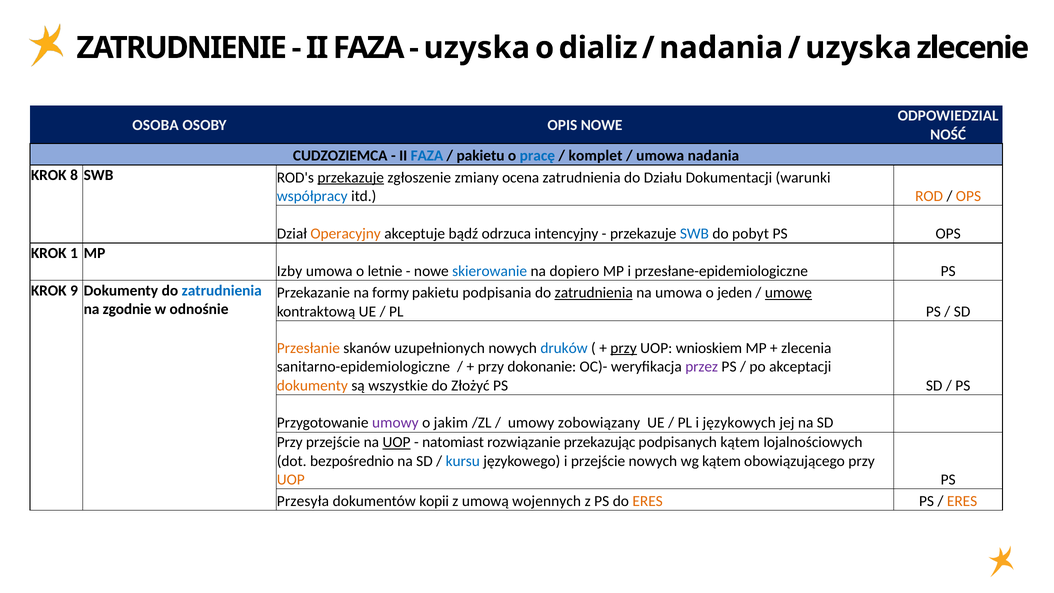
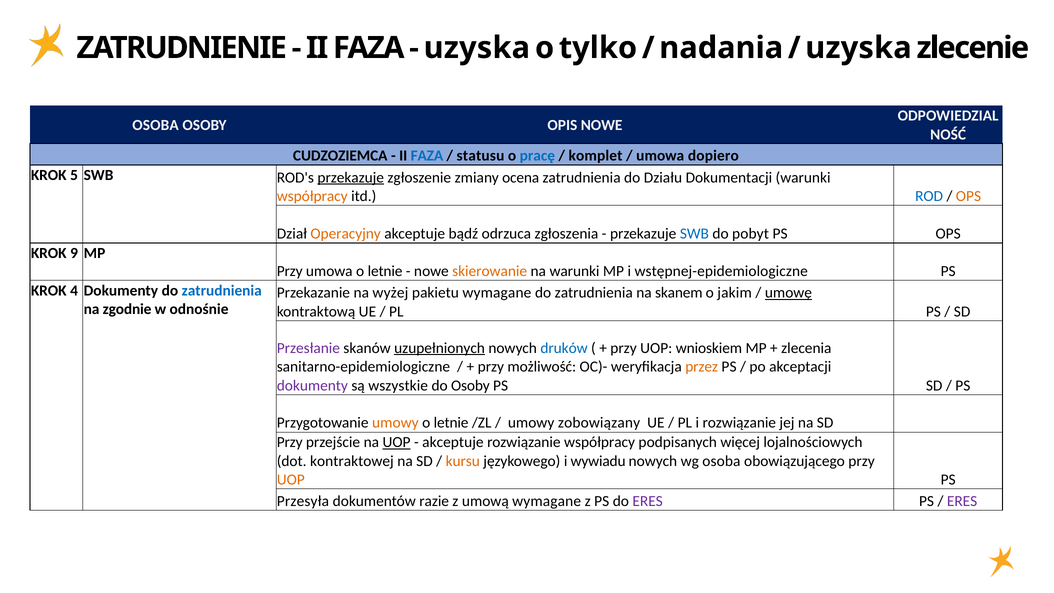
dializ: dializ -> tylko
pakietu at (481, 156): pakietu -> statusu
umowa nadania: nadania -> dopiero
8: 8 -> 5
współpracy at (312, 196) colour: blue -> orange
ROD colour: orange -> blue
intencyjny: intencyjny -> zgłoszenia
1: 1 -> 9
Izby at (290, 271): Izby -> Przy
skierowanie colour: blue -> orange
na dopiero: dopiero -> warunki
przesłane-epidemiologiczne: przesłane-epidemiologiczne -> wstępnej-epidemiologiczne
9: 9 -> 4
formy: formy -> wyżej
pakietu podpisania: podpisania -> wymagane
zatrudnienia at (594, 293) underline: present -> none
na umowa: umowa -> skanem
jeden: jeden -> jakim
Przesłanie colour: orange -> purple
uzupełnionych underline: none -> present
przy at (624, 348) underline: present -> none
dokonanie: dokonanie -> możliwość
przez colour: purple -> orange
dokumenty at (312, 385) colour: orange -> purple
do Złożyć: Złożyć -> Osoby
umowy at (395, 423) colour: purple -> orange
jakim at (451, 423): jakim -> letnie
i językowych: językowych -> rozwiązanie
natomiast at (453, 442): natomiast -> akceptuje
rozwiązanie przekazując: przekazując -> współpracy
podpisanych kątem: kątem -> więcej
bezpośrednio: bezpośrednio -> kontraktowej
kursu colour: blue -> orange
i przejście: przejście -> wywiadu
wg kątem: kątem -> osoba
kopii: kopii -> razie
umową wojennych: wojennych -> wymagane
ERES at (648, 501) colour: orange -> purple
ERES at (962, 501) colour: orange -> purple
